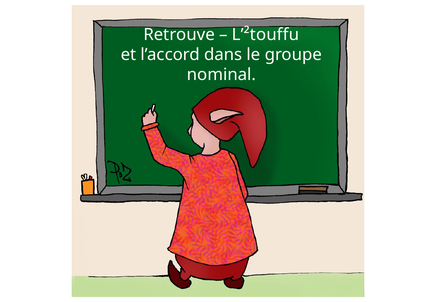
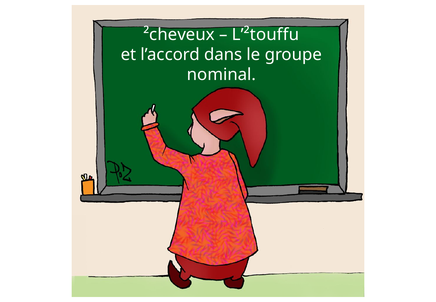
Retrouve: Retrouve -> ²cheveux
